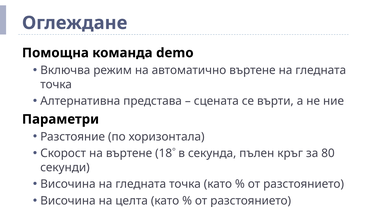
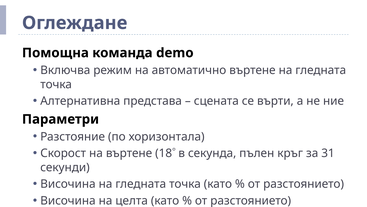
80: 80 -> 31
